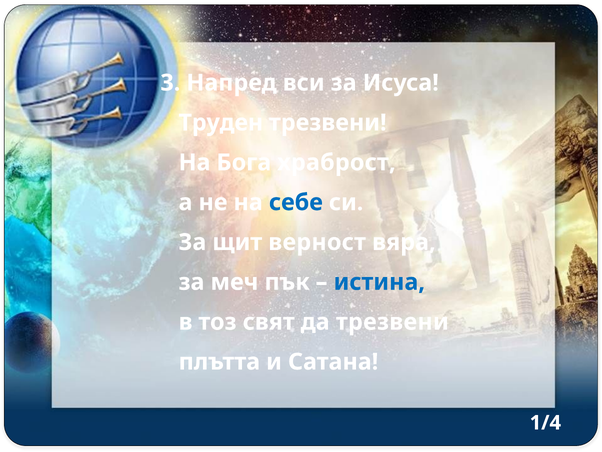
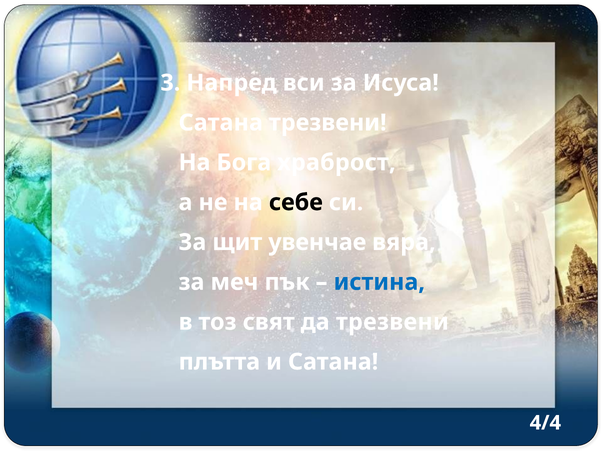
Труден at (221, 123): Труден -> Сатана
себе colour: blue -> black
верност: верност -> увенчае
1/4: 1/4 -> 4/4
